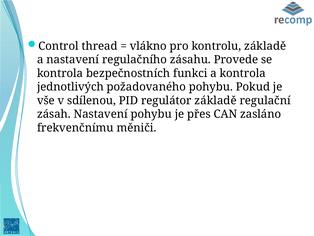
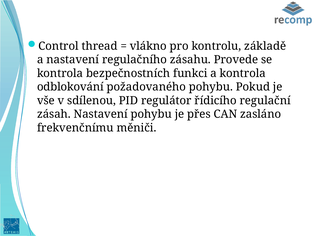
jednotlivých: jednotlivých -> odblokování
regulátor základě: základě -> řídicího
